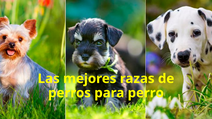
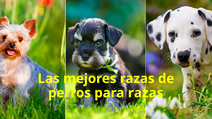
para perro: perro -> razas
